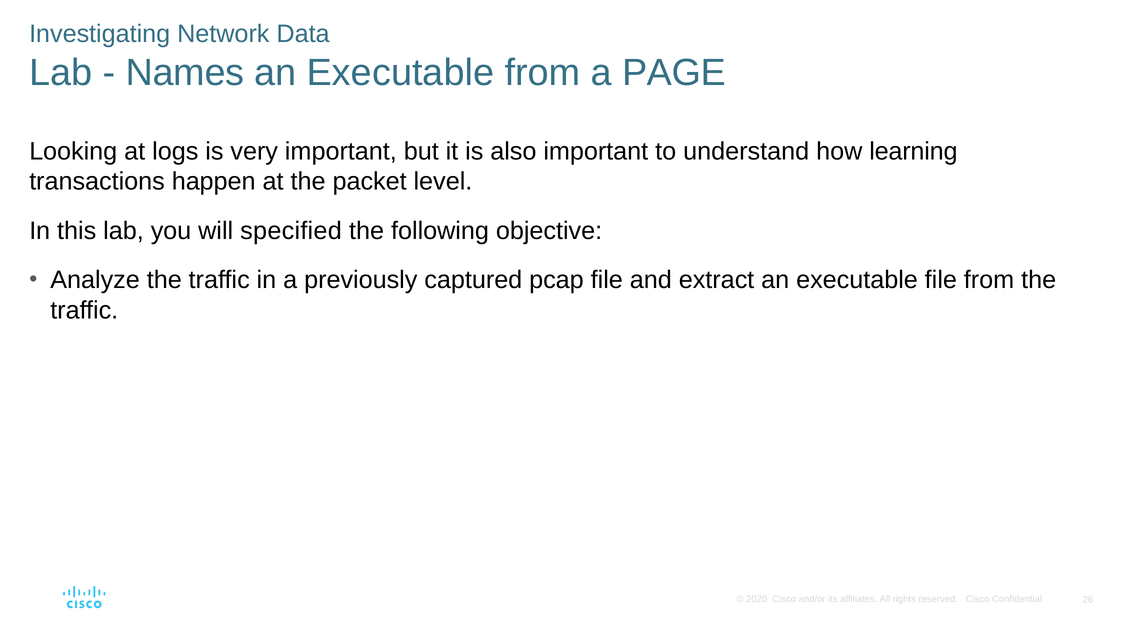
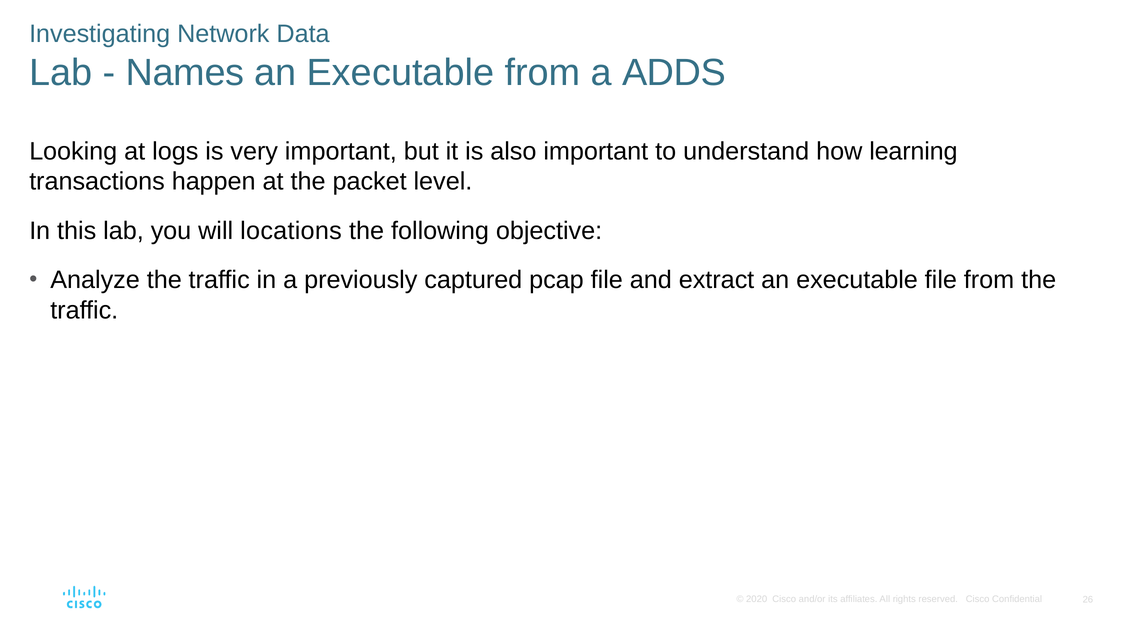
PAGE: PAGE -> ADDS
specified: specified -> locations
